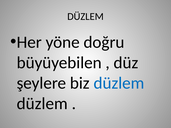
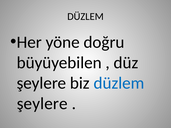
düzlem at (42, 104): düzlem -> şeylere
